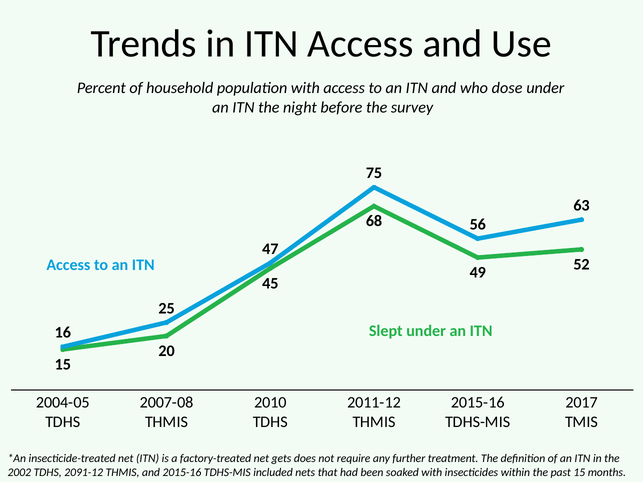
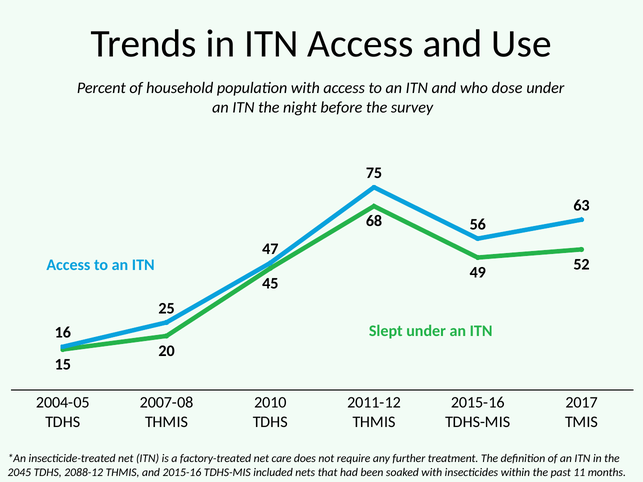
gets: gets -> care
2002: 2002 -> 2045
2091-12: 2091-12 -> 2088-12
past 15: 15 -> 11
